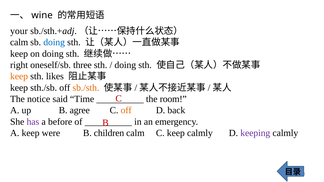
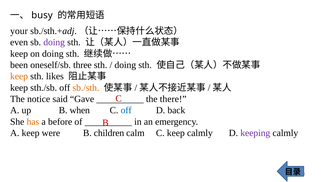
wine: wine -> busy
calm at (19, 42): calm -> even
doing at (54, 42) colour: blue -> purple
right: right -> been
Time: Time -> Gave
room: room -> there
agree: agree -> when
off at (126, 110) colour: orange -> blue
has colour: purple -> orange
